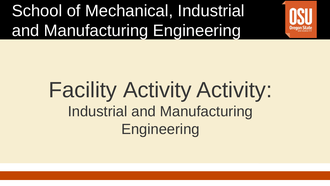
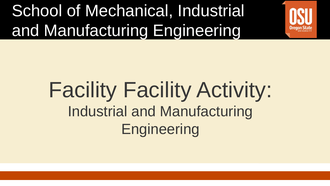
Facility Activity: Activity -> Facility
